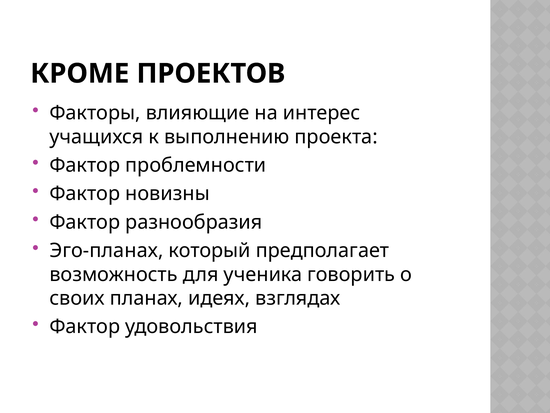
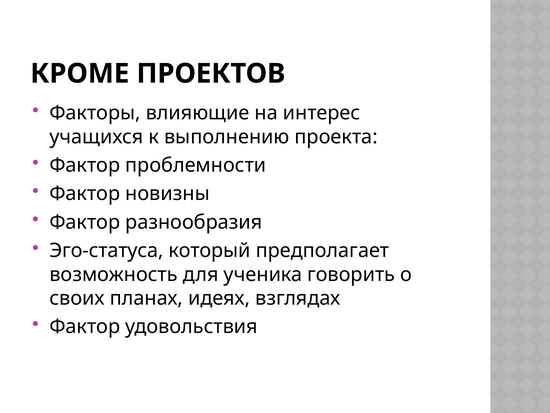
Эго-планах: Эго-планах -> Эго-статуса
